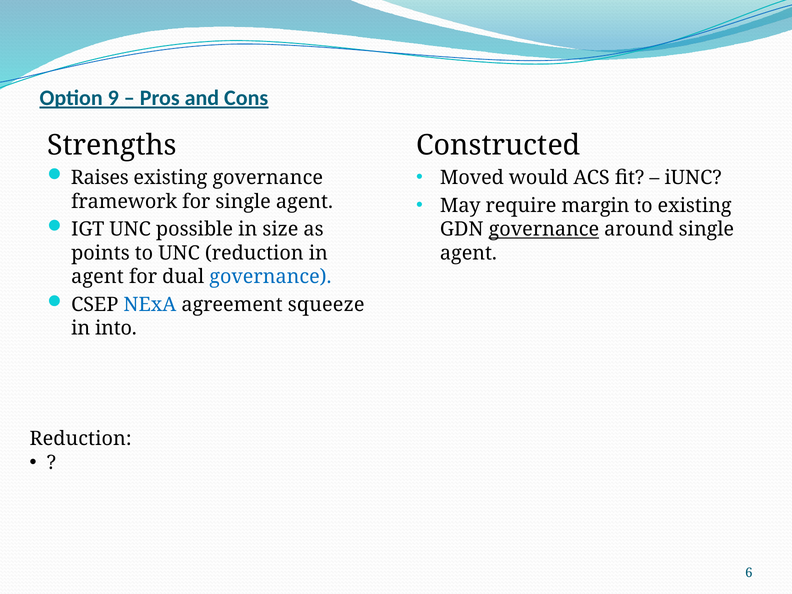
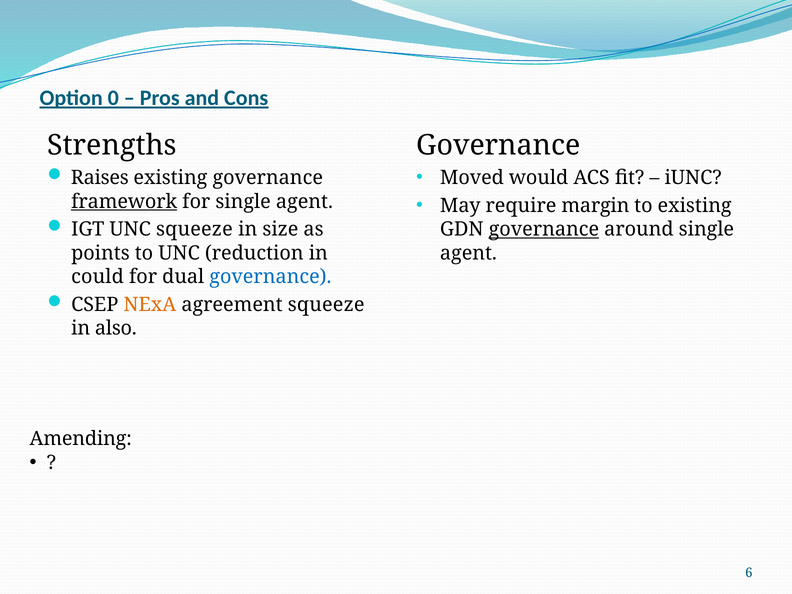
9: 9 -> 0
Constructed at (498, 145): Constructed -> Governance
framework underline: none -> present
UNC possible: possible -> squeeze
agent at (97, 277): agent -> could
NExA colour: blue -> orange
into: into -> also
Reduction at (81, 439): Reduction -> Amending
